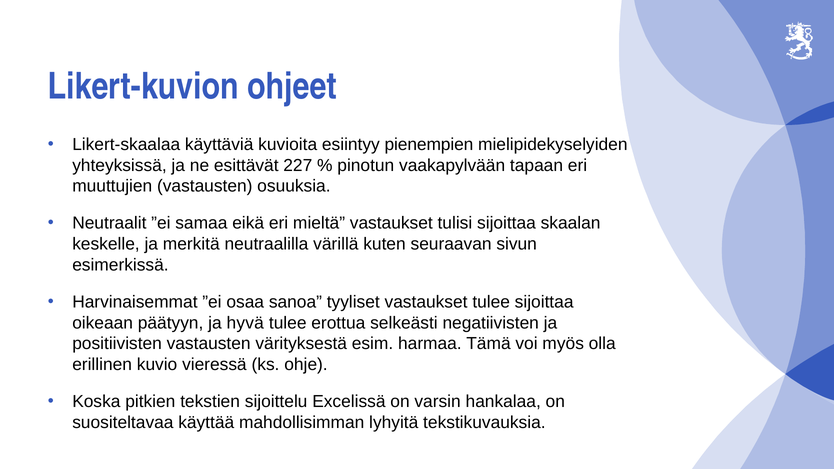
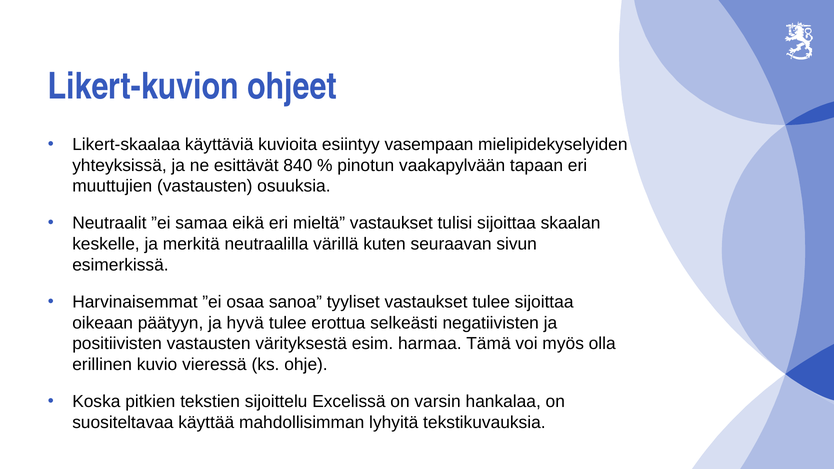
pienempien: pienempien -> vasempaan
227: 227 -> 840
